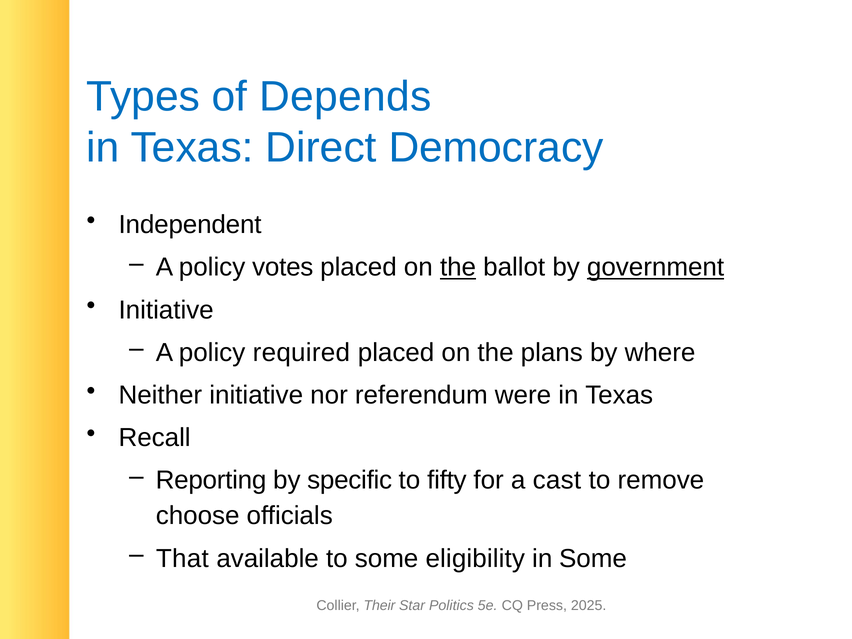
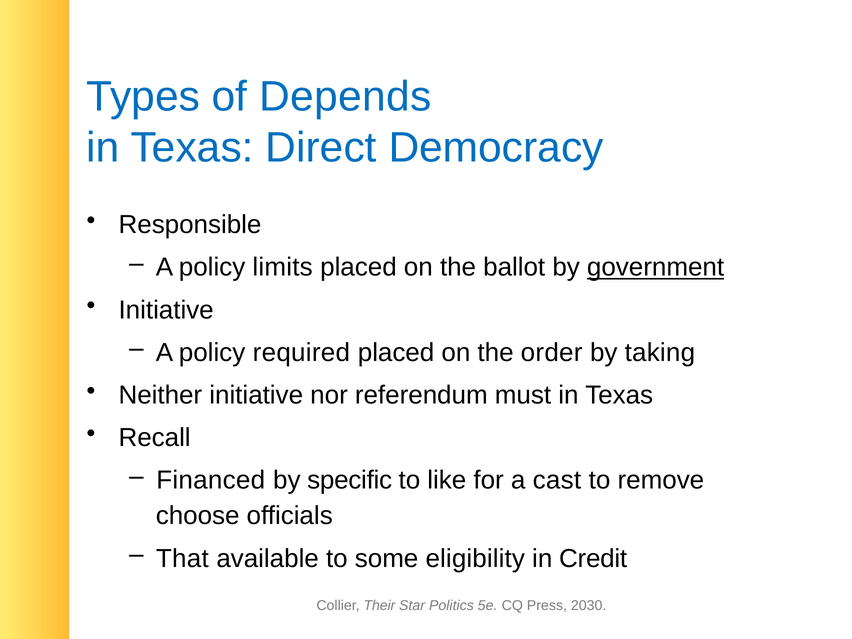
Independent: Independent -> Responsible
votes: votes -> limits
the at (458, 267) underline: present -> none
plans: plans -> order
where: where -> taking
were: were -> must
Reporting: Reporting -> Financed
fifty: fifty -> like
in Some: Some -> Credit
2025: 2025 -> 2030
